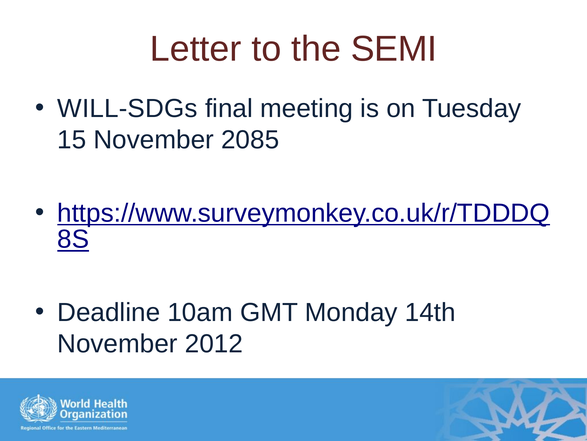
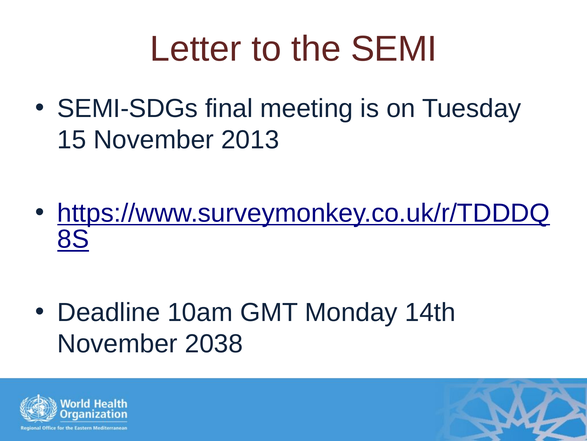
WILL-SDGs: WILL-SDGs -> SEMI-SDGs
2085: 2085 -> 2013
2012: 2012 -> 2038
